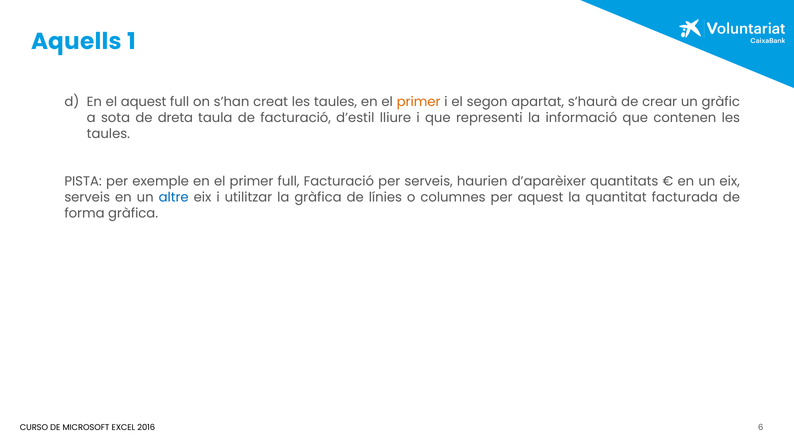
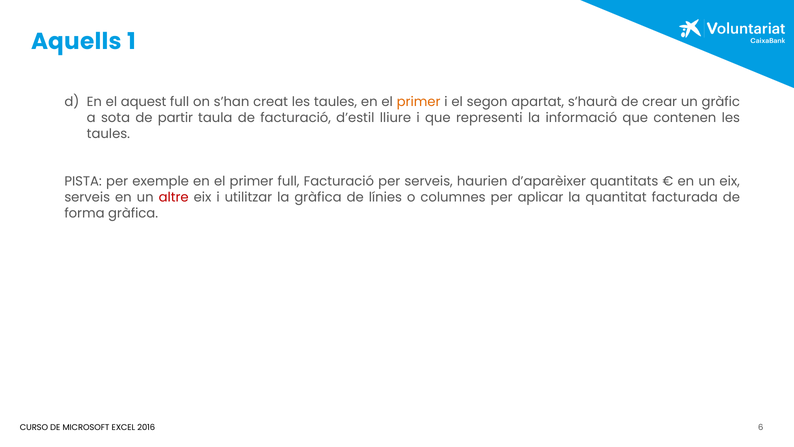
dreta: dreta -> partir
altre colour: blue -> red
per aquest: aquest -> aplicar
